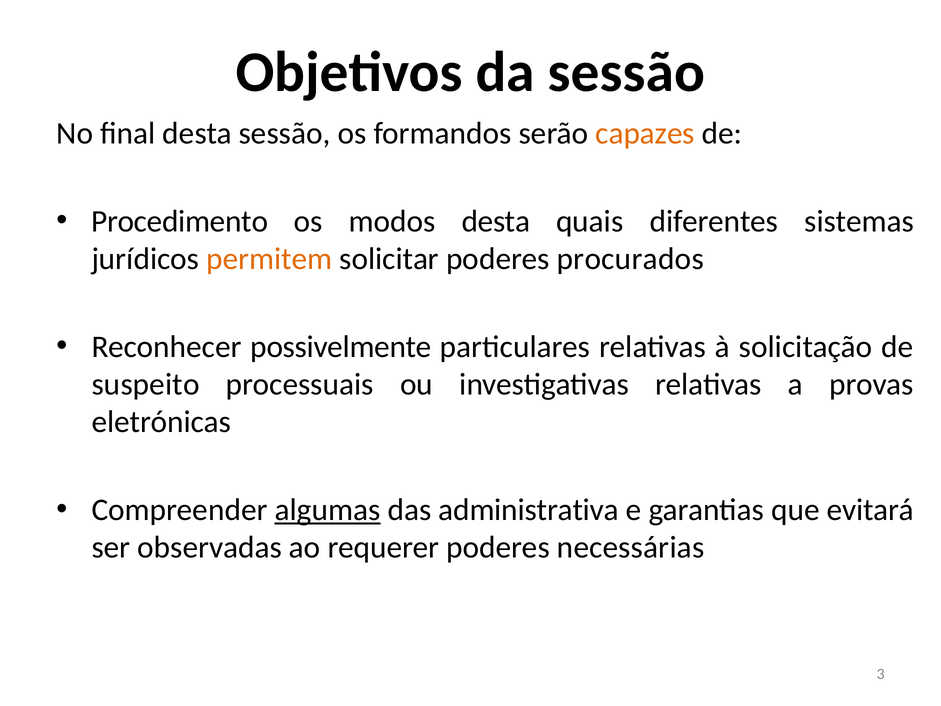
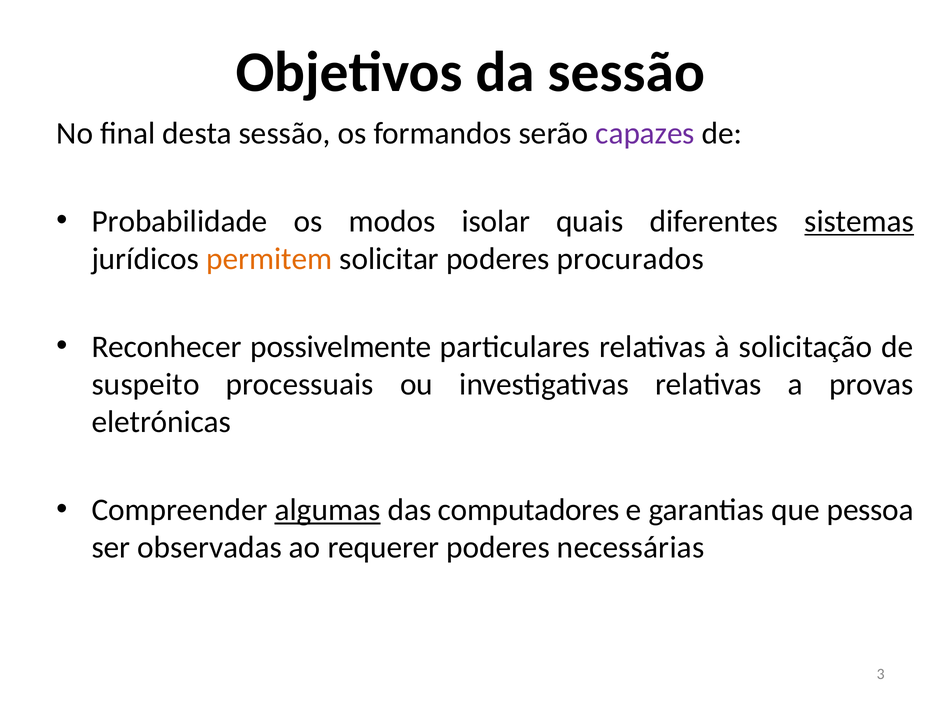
capazes colour: orange -> purple
Procedimento: Procedimento -> Probabilidade
modos desta: desta -> isolar
sistemas underline: none -> present
administrativa: administrativa -> computadores
evitará: evitará -> pessoa
